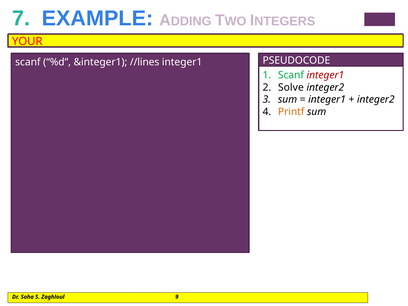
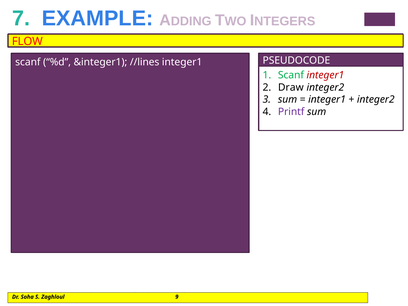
YOUR: YOUR -> FLOW
Solve: Solve -> Draw
Printf colour: orange -> purple
